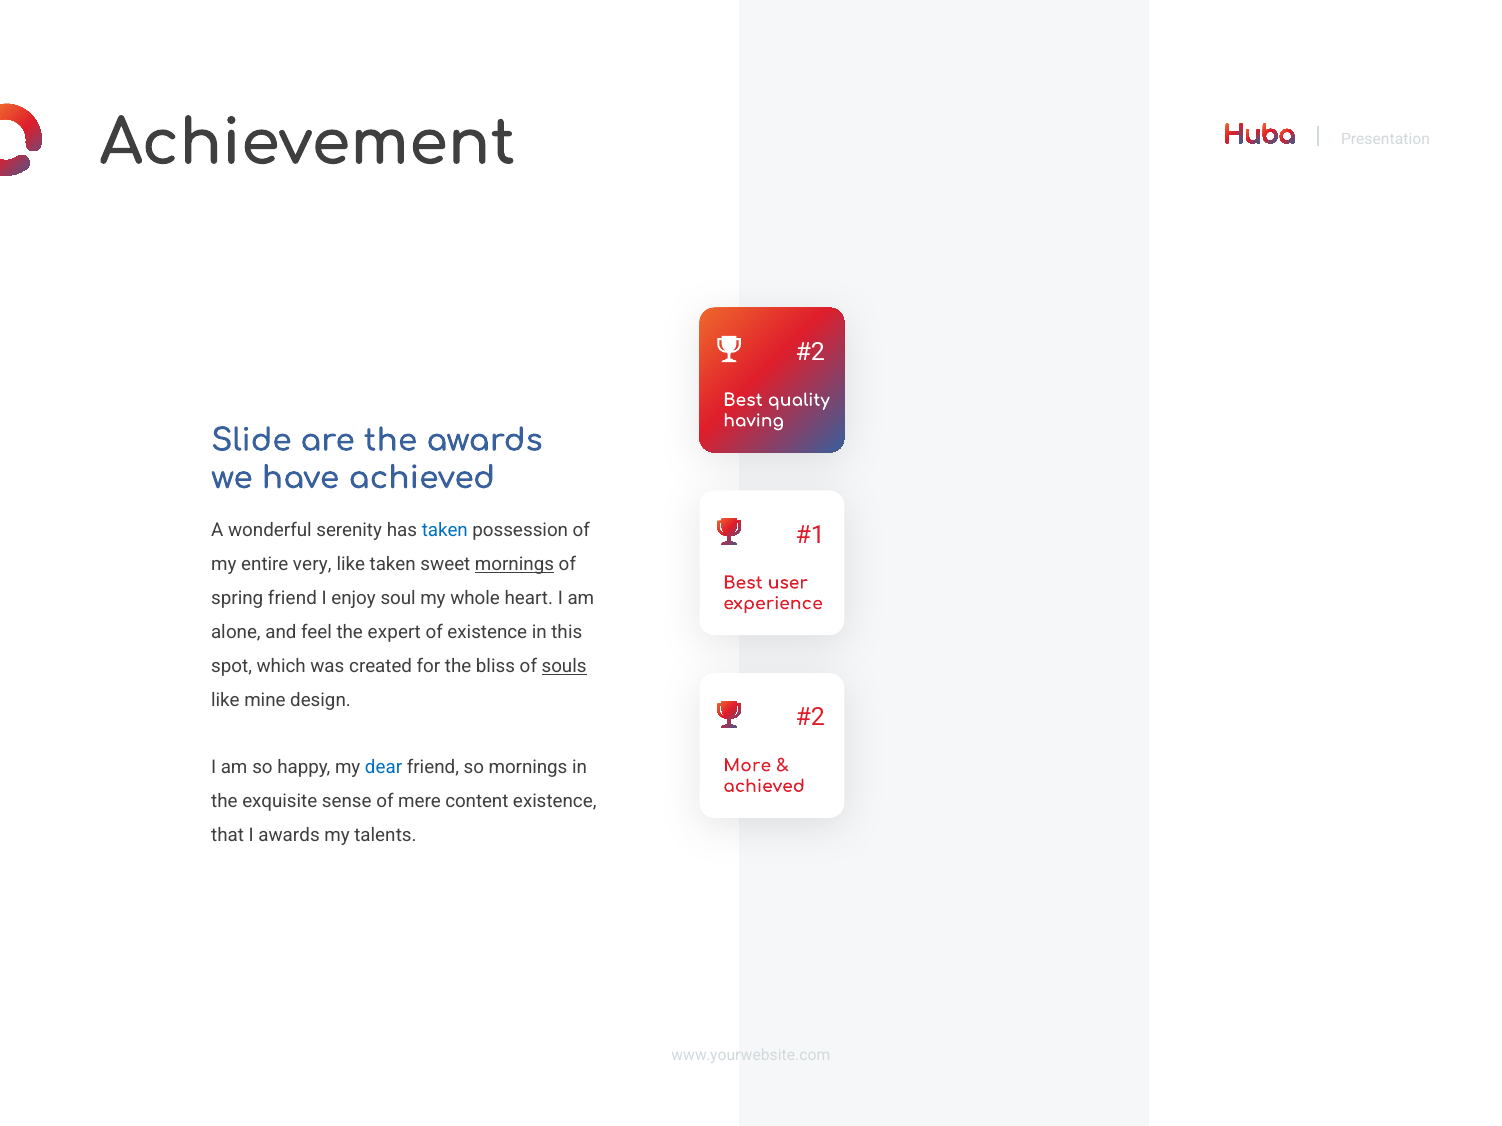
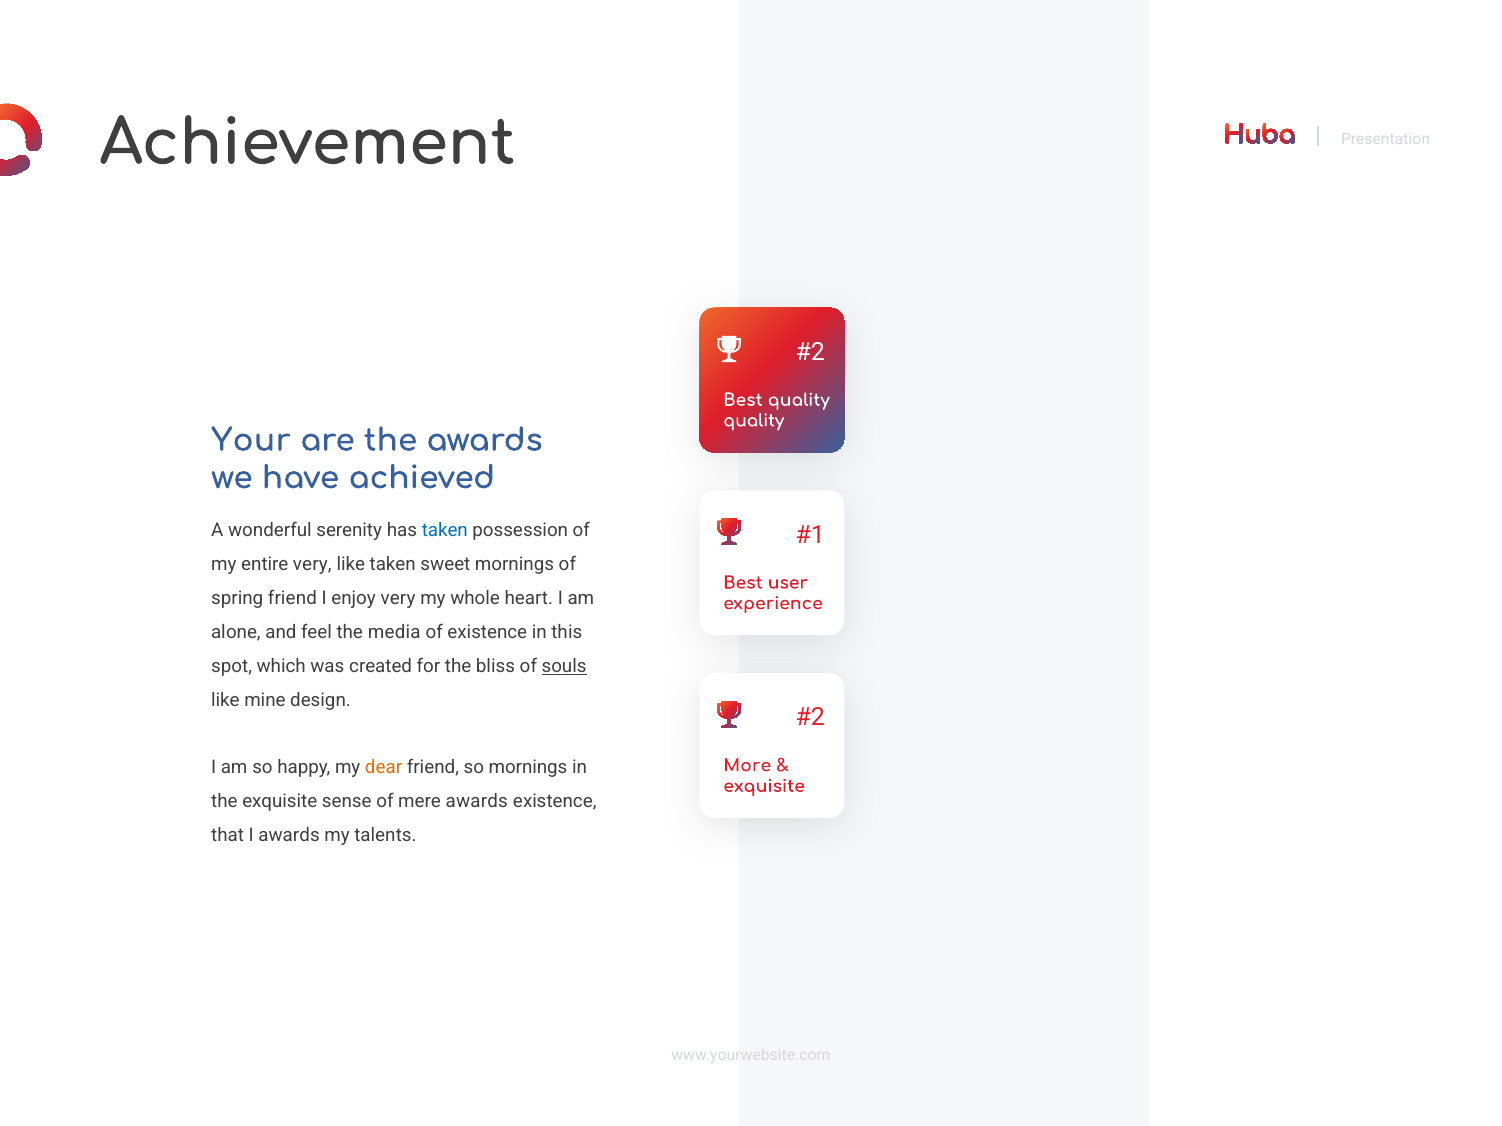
having at (754, 421): having -> quality
Slide: Slide -> Your
mornings at (515, 565) underline: present -> none
enjoy soul: soul -> very
expert: expert -> media
dear colour: blue -> orange
achieved at (764, 787): achieved -> exquisite
mere content: content -> awards
